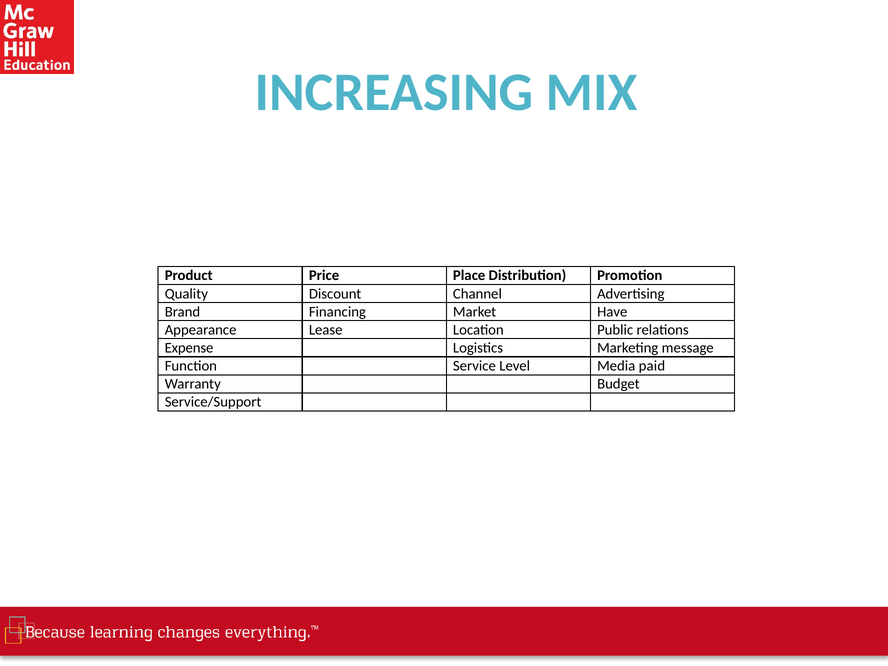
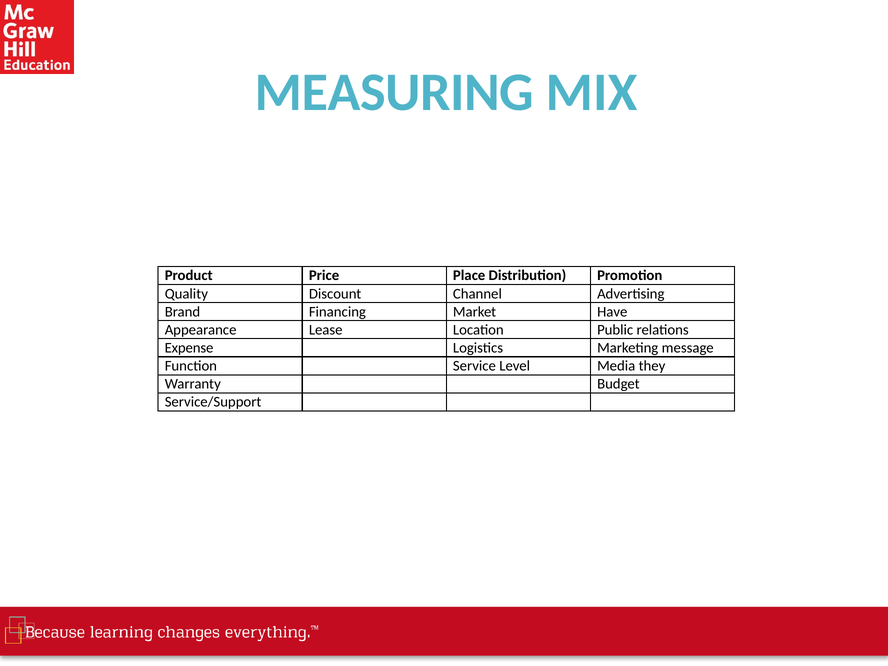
INCREASING: INCREASING -> MEASURING
paid: paid -> they
